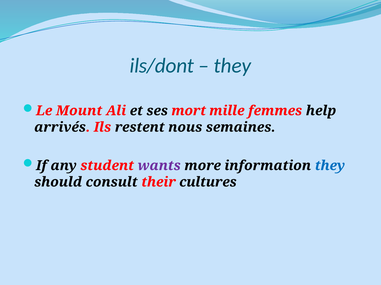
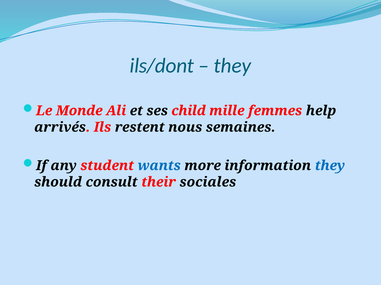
Mount: Mount -> Monde
mort: mort -> child
wants colour: purple -> blue
cultures: cultures -> sociales
